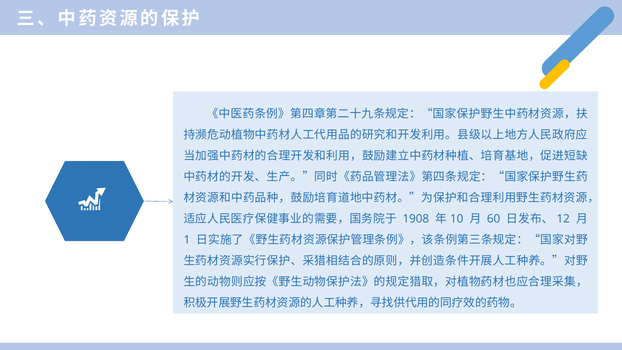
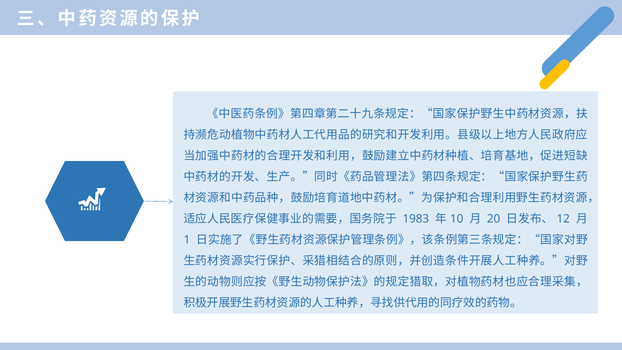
1908: 1908 -> 1983
60: 60 -> 20
